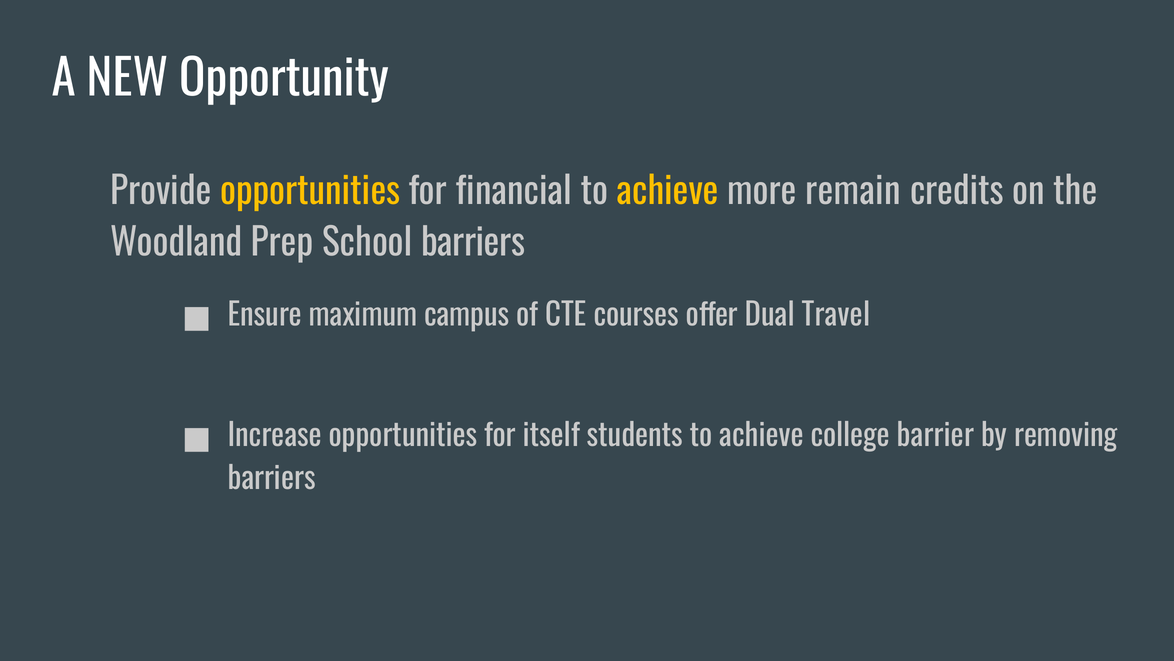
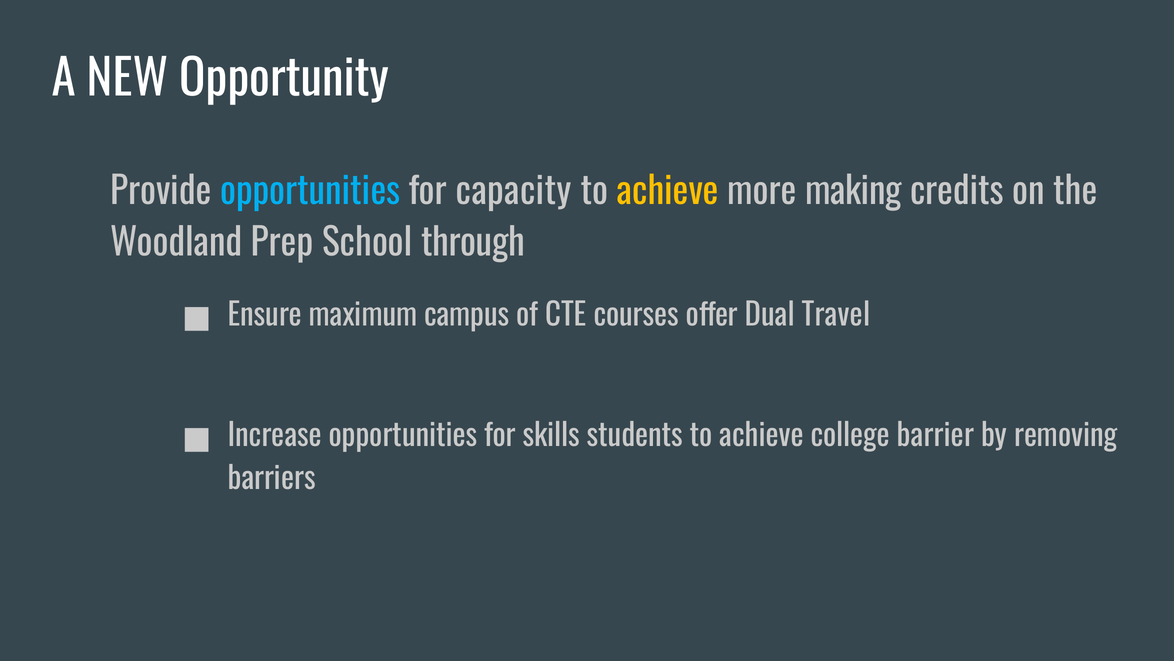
opportunities at (310, 192) colour: yellow -> light blue
financial: financial -> capacity
remain: remain -> making
School barriers: barriers -> through
itself: itself -> skills
